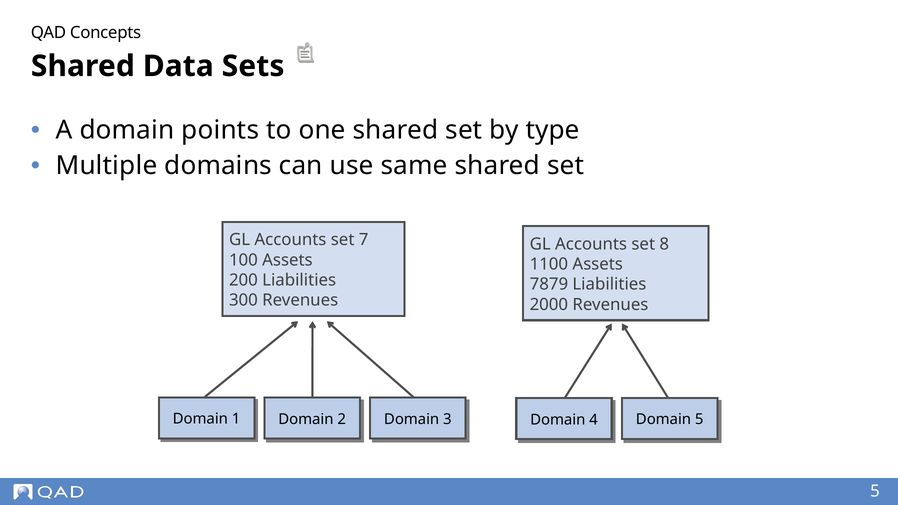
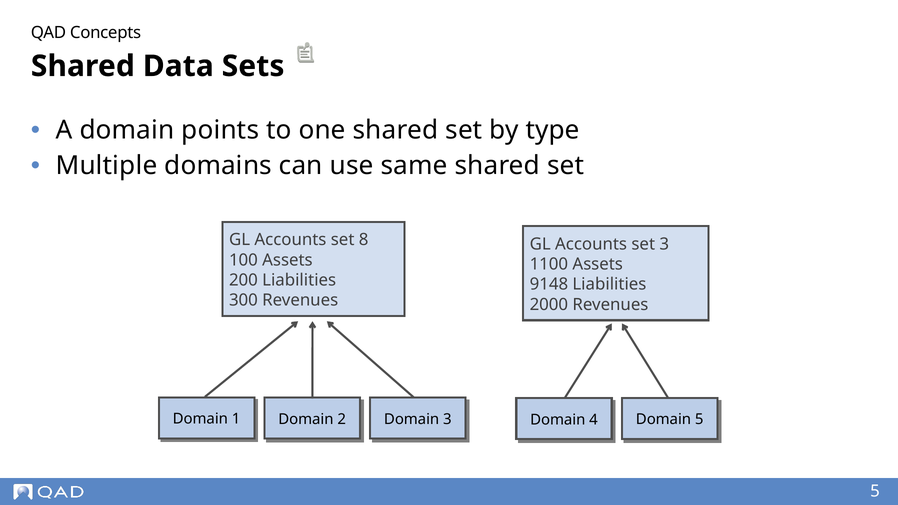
7: 7 -> 8
set 8: 8 -> 3
7879: 7879 -> 9148
